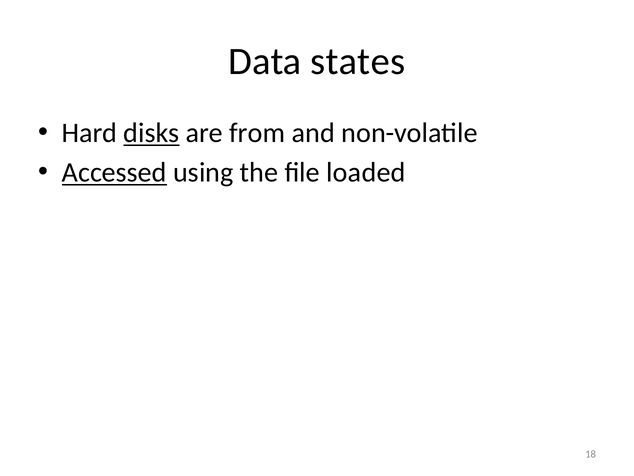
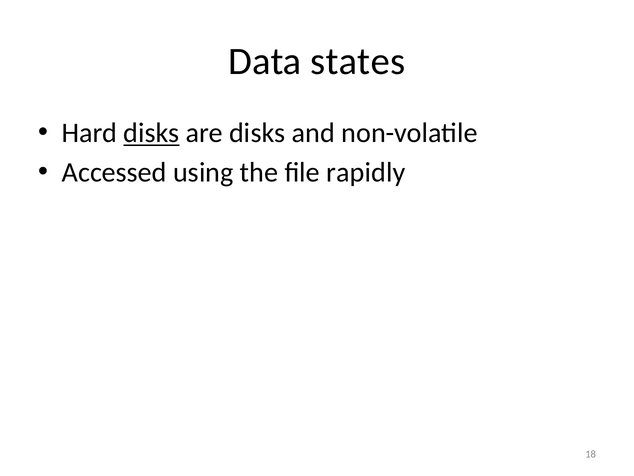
are from: from -> disks
Accessed underline: present -> none
loaded: loaded -> rapidly
